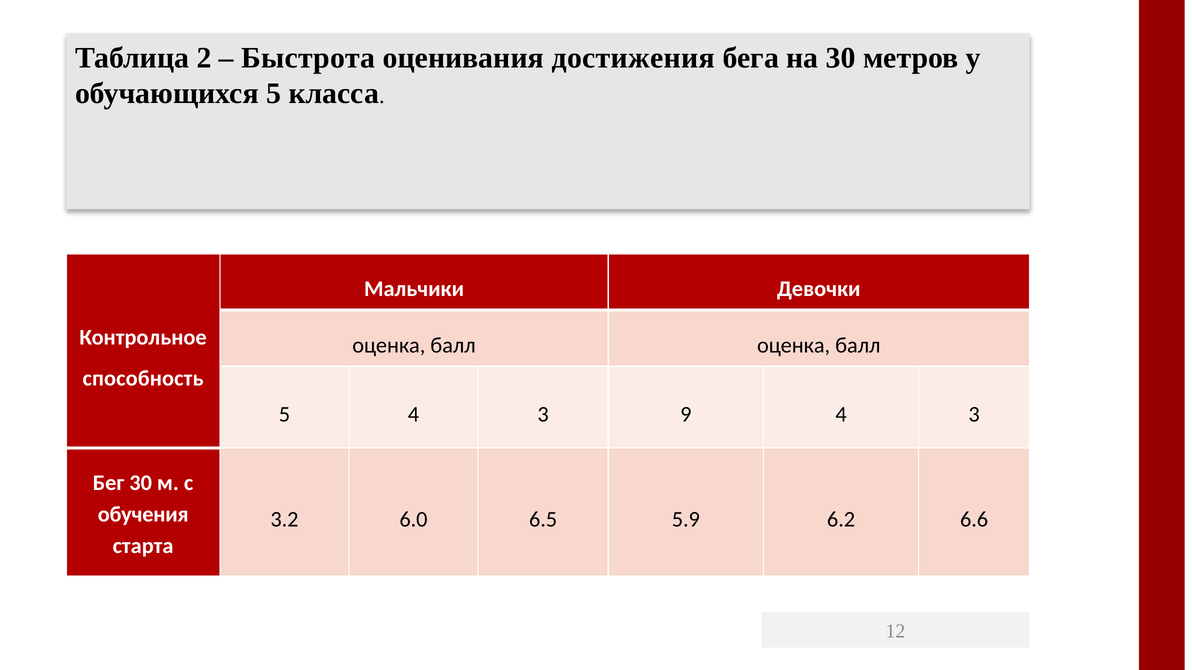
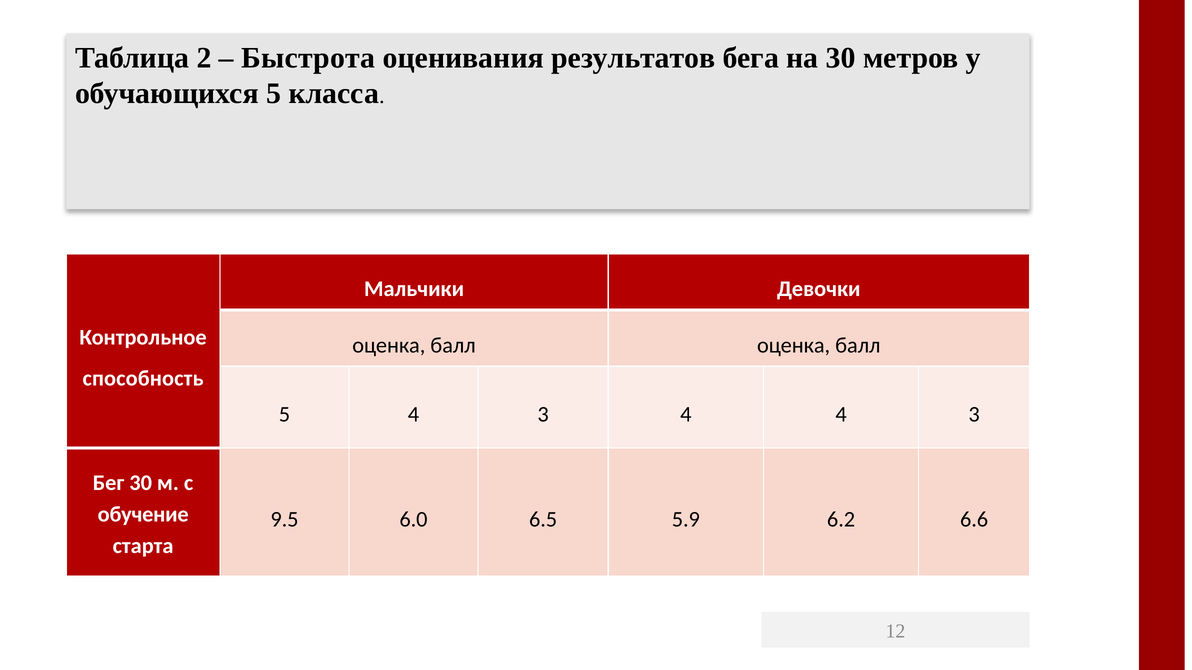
достижения: достижения -> результатов
3 9: 9 -> 4
обучения: обучения -> обучение
3.2: 3.2 -> 9.5
